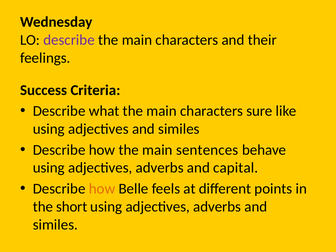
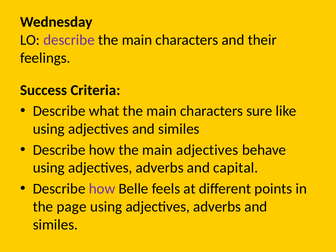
main sentences: sentences -> adjectives
how at (102, 189) colour: orange -> purple
short: short -> page
